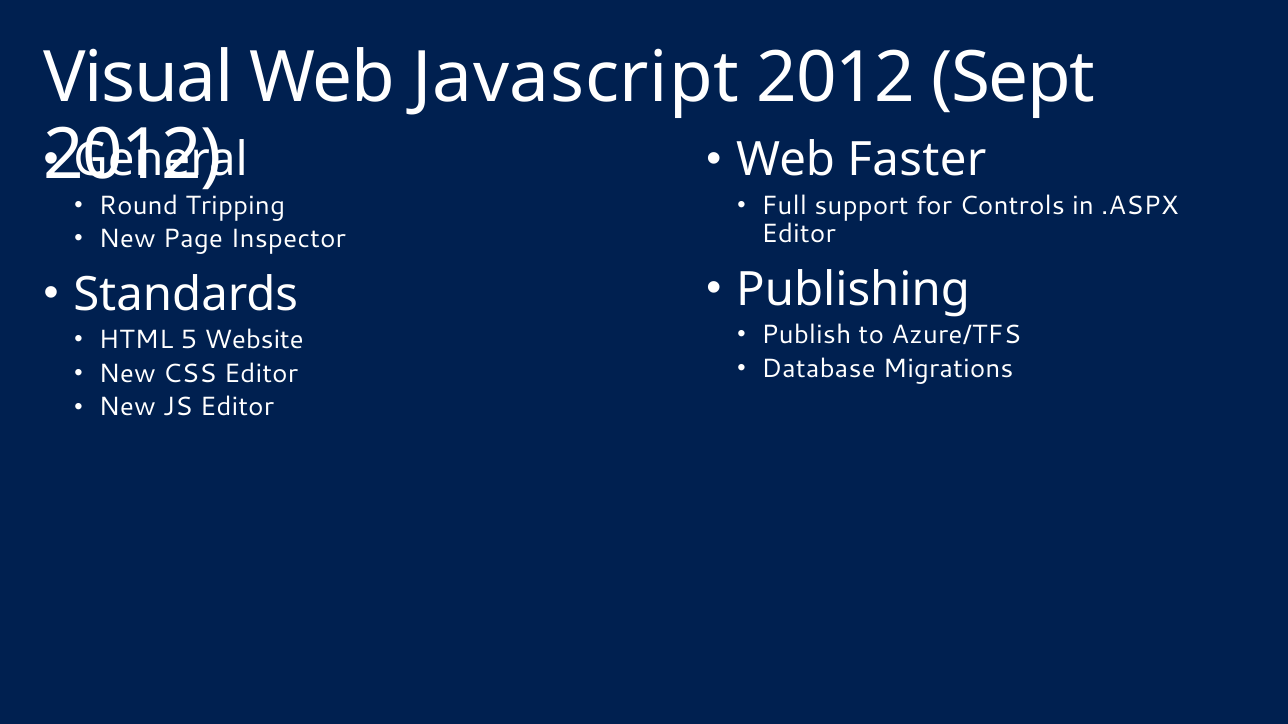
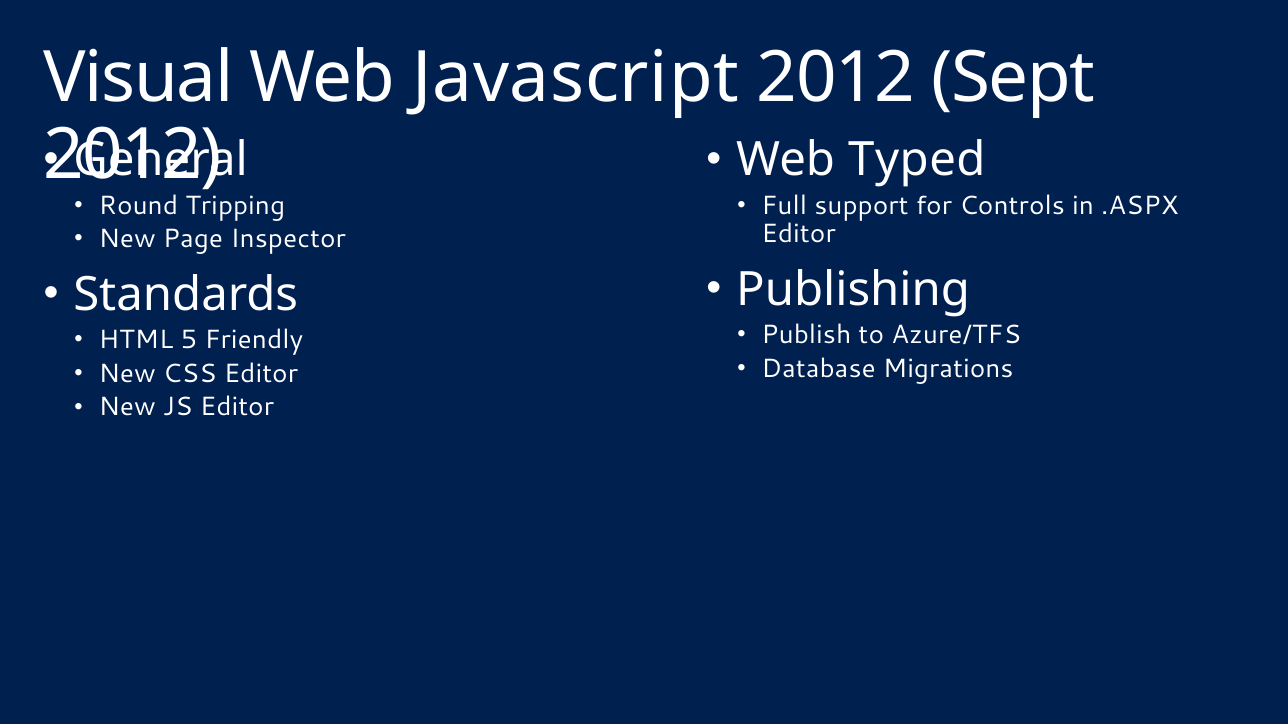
Faster: Faster -> Typed
Website: Website -> Friendly
